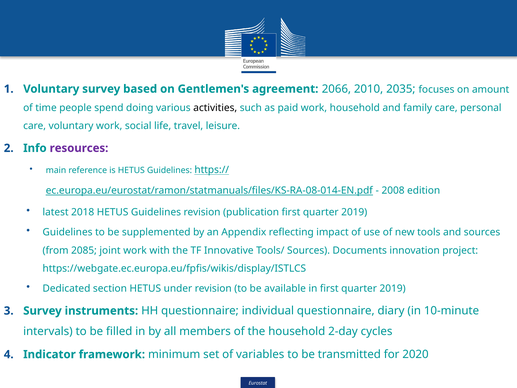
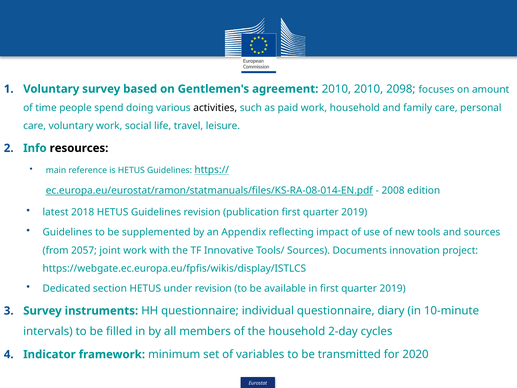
agreement 2066: 2066 -> 2010
2035: 2035 -> 2098
resources colour: purple -> black
2085: 2085 -> 2057
